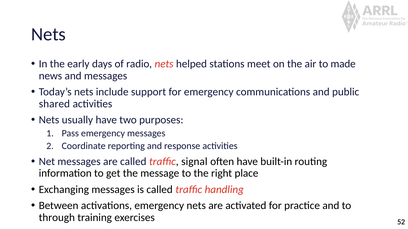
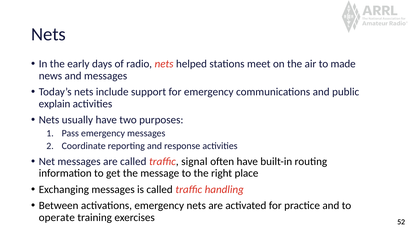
shared: shared -> explain
through: through -> operate
